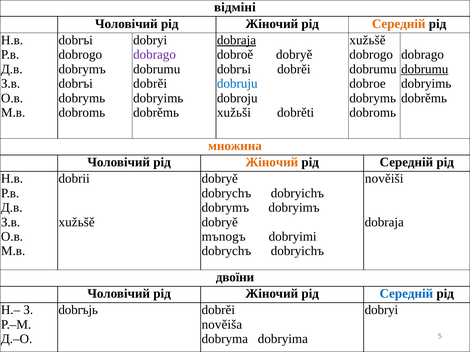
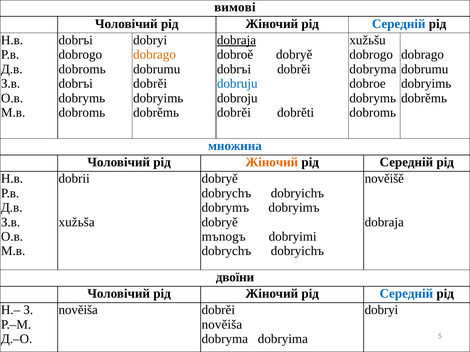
відміні: відміні -> вимові
Середній at (399, 24) colour: orange -> blue
xužьšě at (367, 40): xužьšě -> xužьšu
dobrago at (155, 55) colour: purple -> orange
dobrymъ at (82, 69): dobrymъ -> dobromь
dobrumu at (373, 69): dobrumu -> dobryma
dobrumu at (425, 69) underline: present -> none
xužьši at (234, 113): xužьši -> dobrěi
множина colour: orange -> blue
nověiši: nověiši -> nověišě
xužьšě at (77, 222): xužьšě -> xužьša
dobrъjь at (78, 310): dobrъjь -> nověiša
